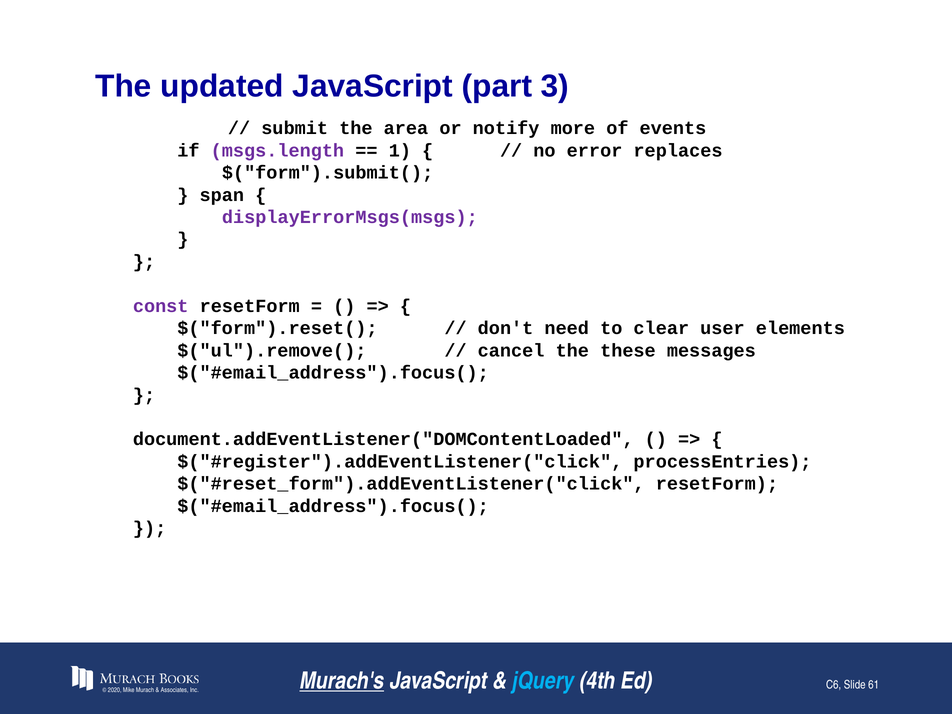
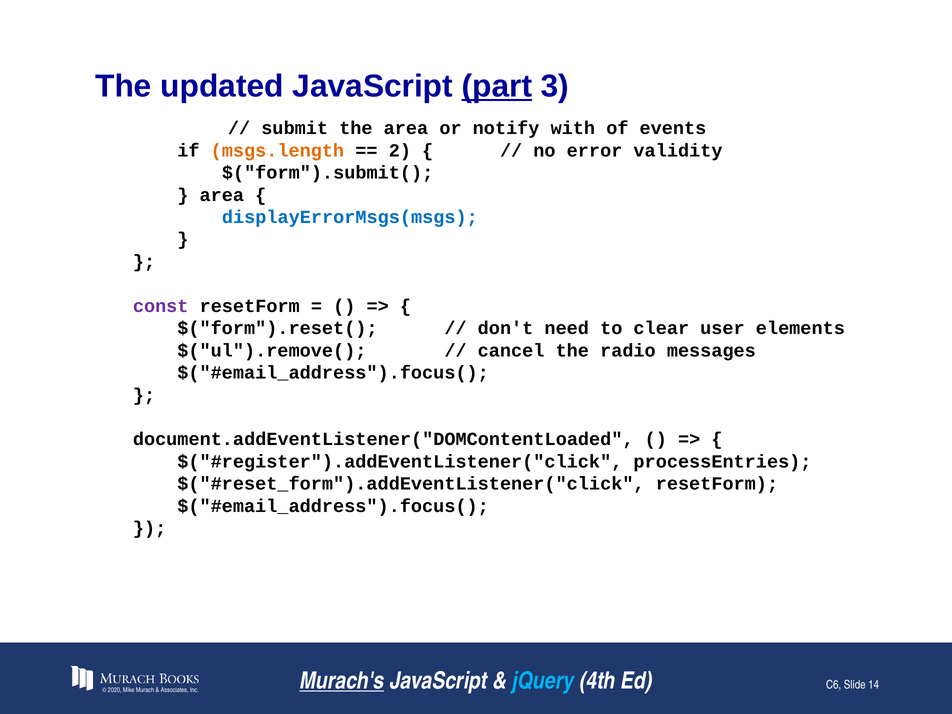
part underline: none -> present
more: more -> with
msgs.length colour: purple -> orange
1: 1 -> 2
replaces: replaces -> validity
span at (222, 195): span -> area
displayErrorMsgs(msgs colour: purple -> blue
these: these -> radio
61: 61 -> 14
